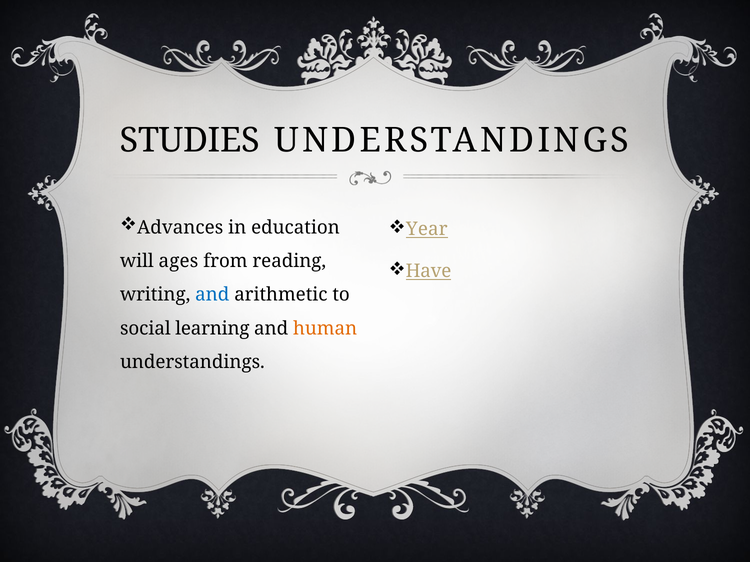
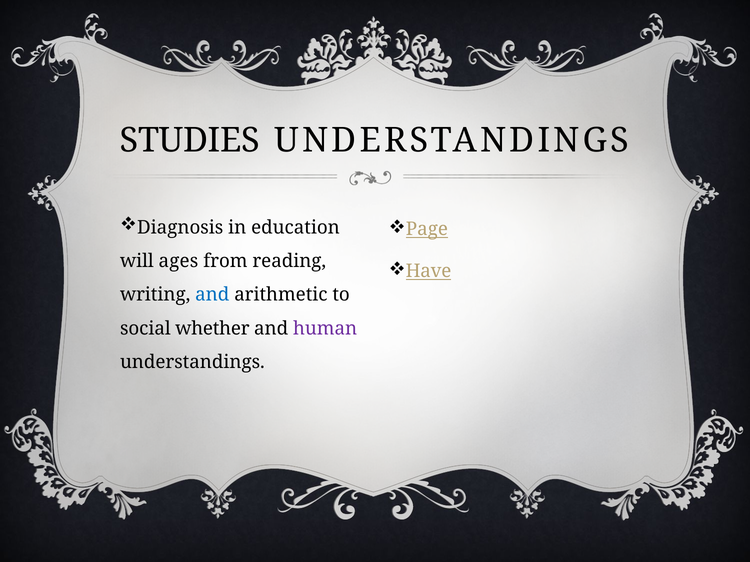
Advances: Advances -> Diagnosis
Year: Year -> Page
learning: learning -> whether
human colour: orange -> purple
